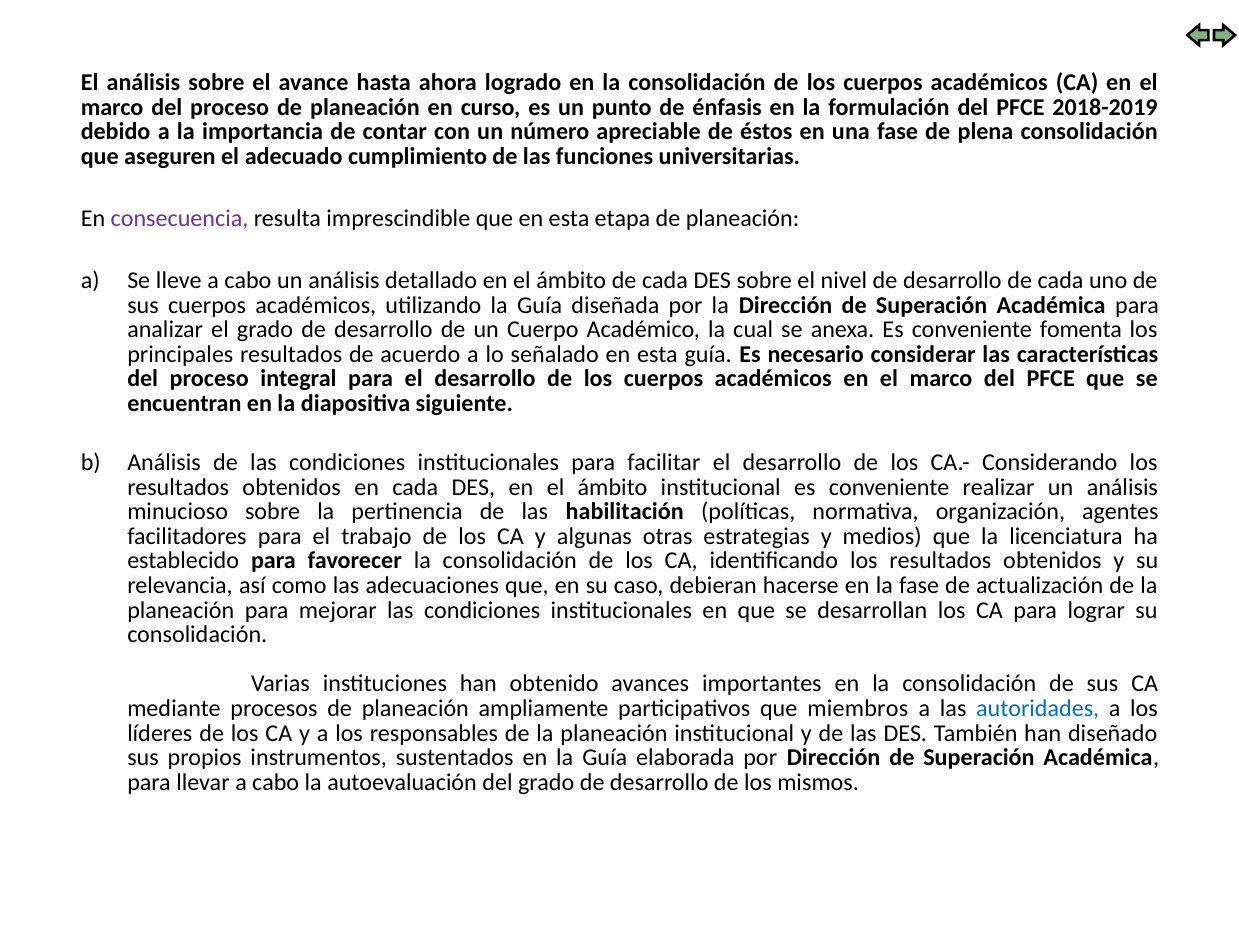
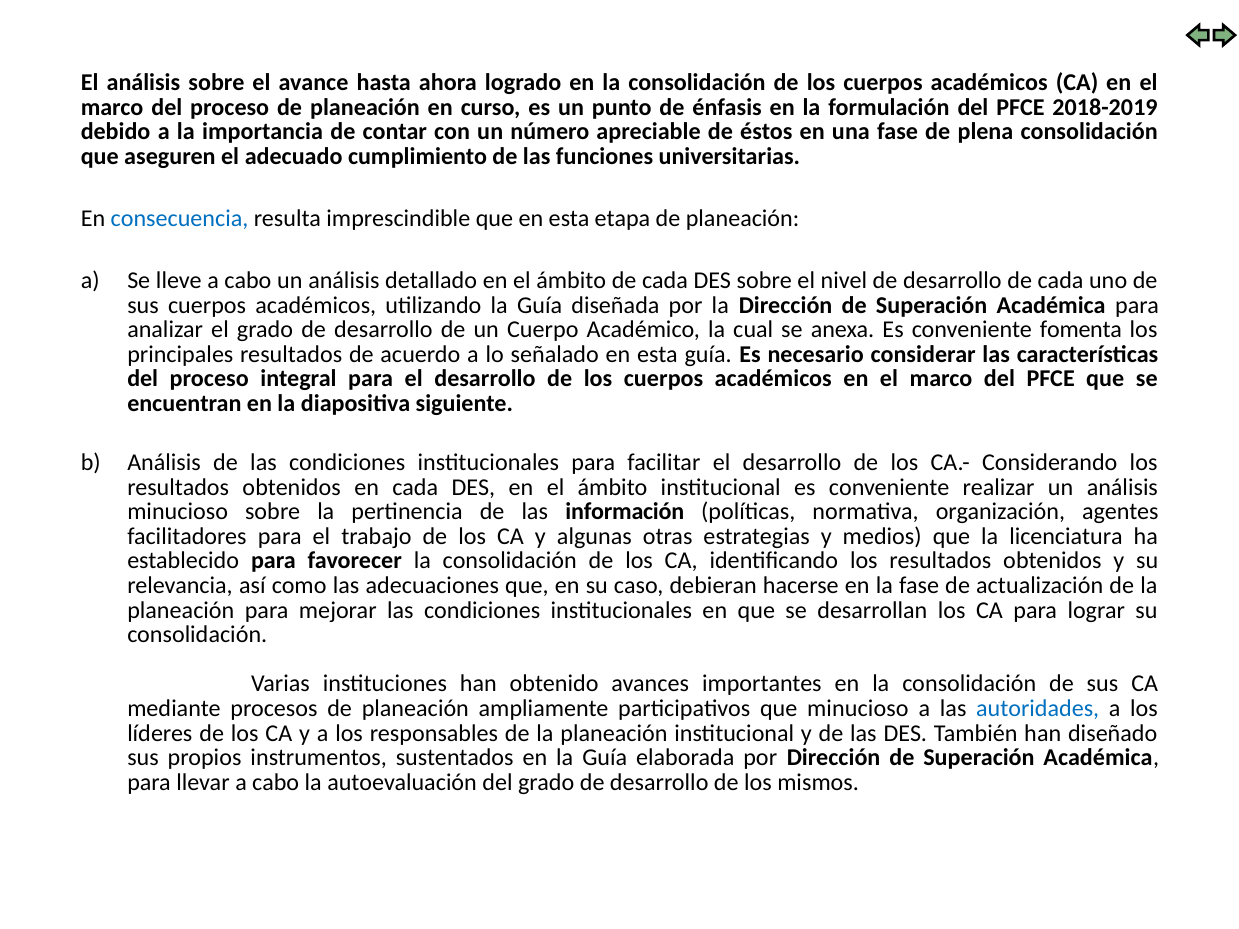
consecuencia colour: purple -> blue
habilitación: habilitación -> información
que miembros: miembros -> minucioso
